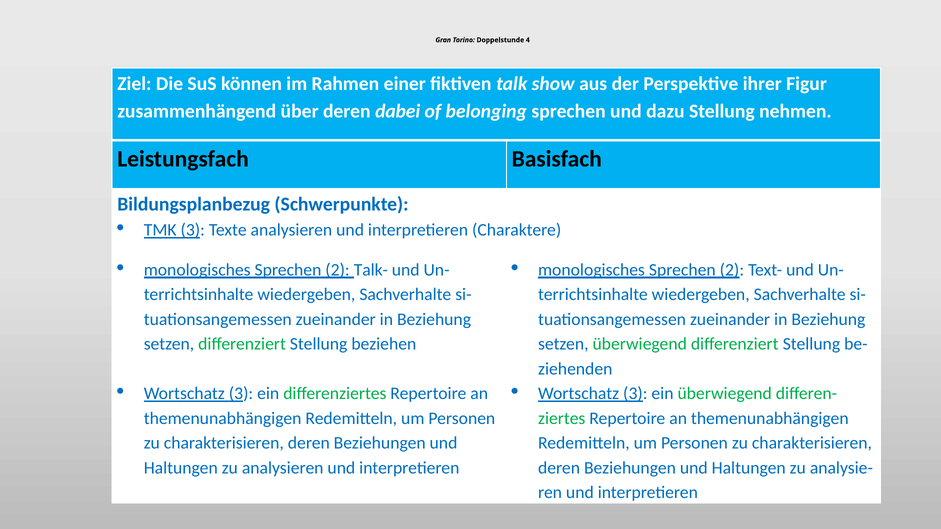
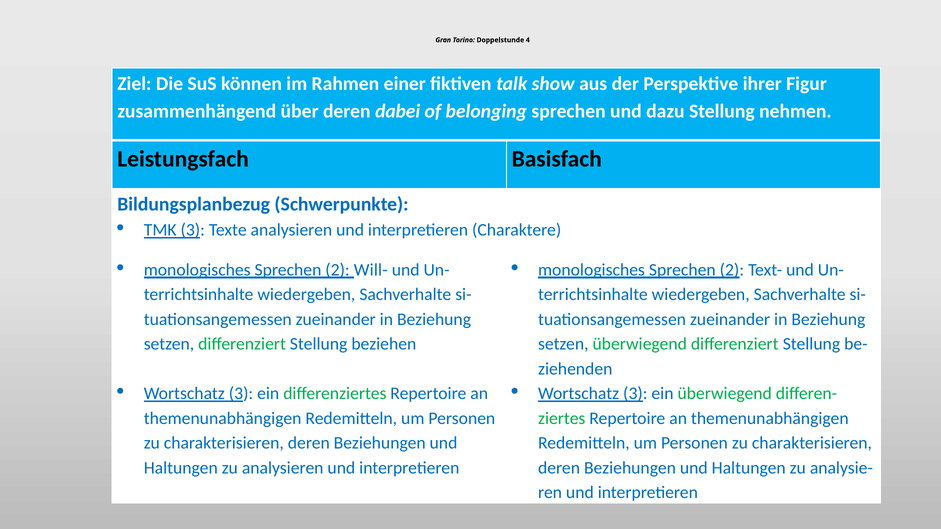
Talk-: Talk- -> Will-
